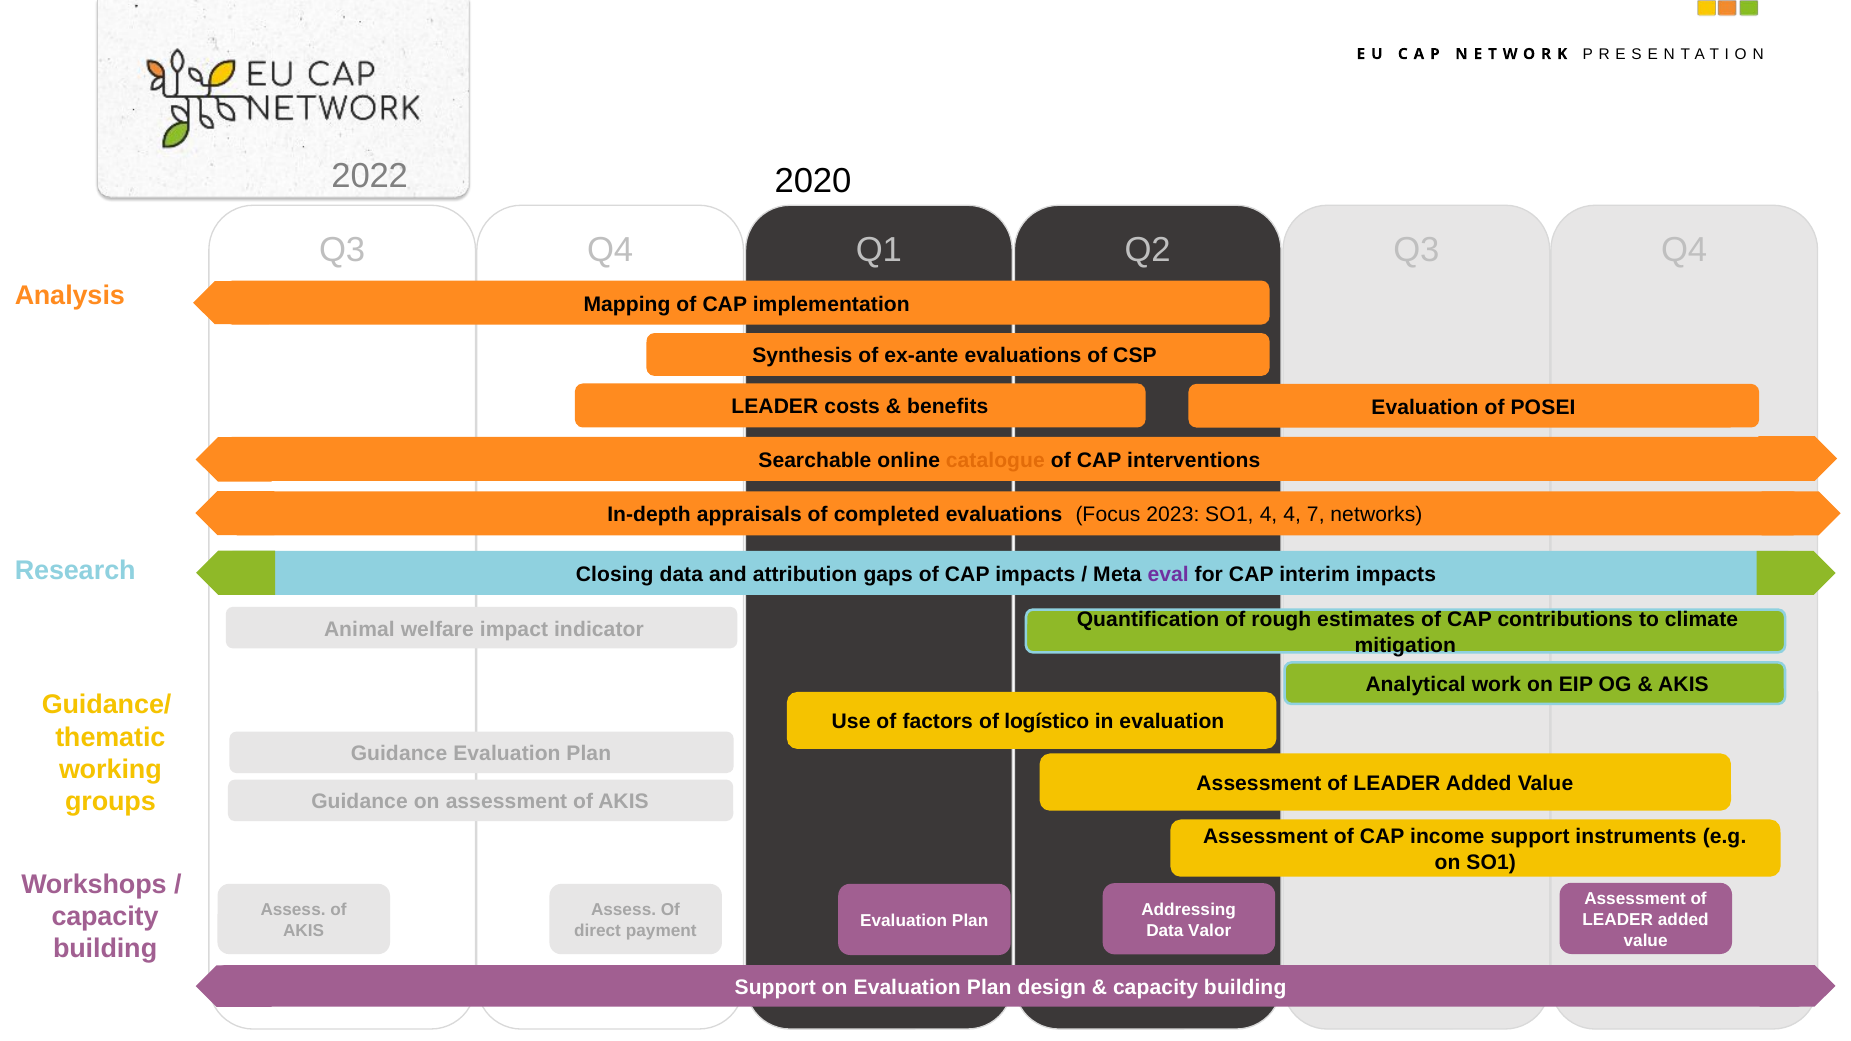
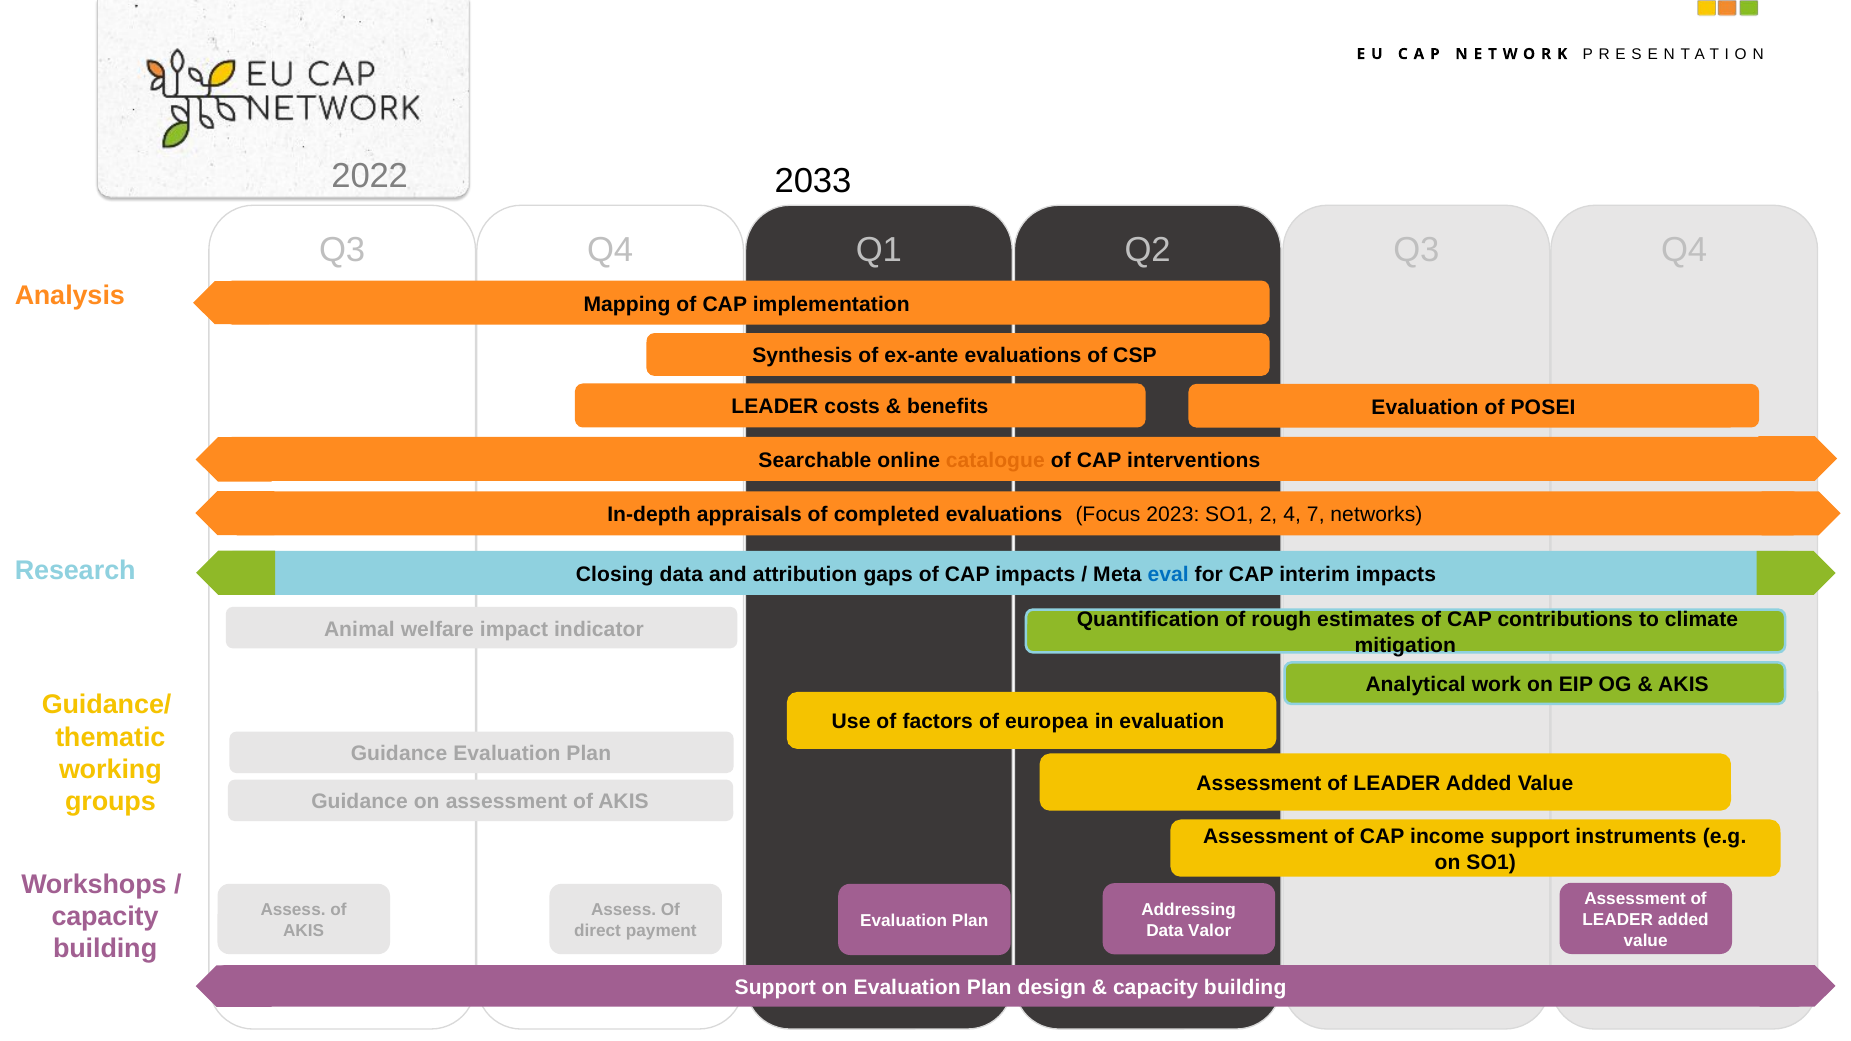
2020: 2020 -> 2033
SO1 4: 4 -> 2
eval colour: purple -> blue
logístico: logístico -> europea
